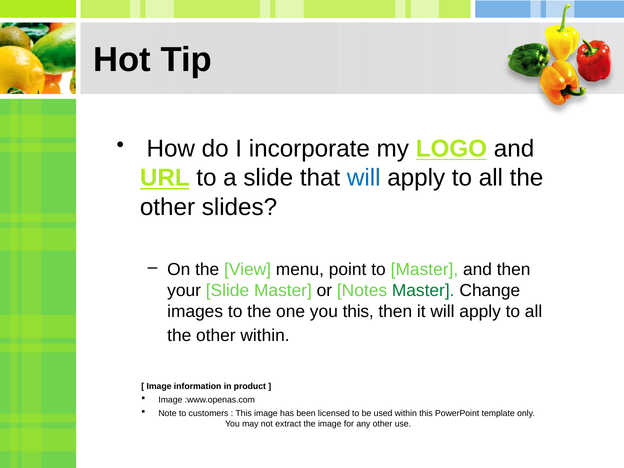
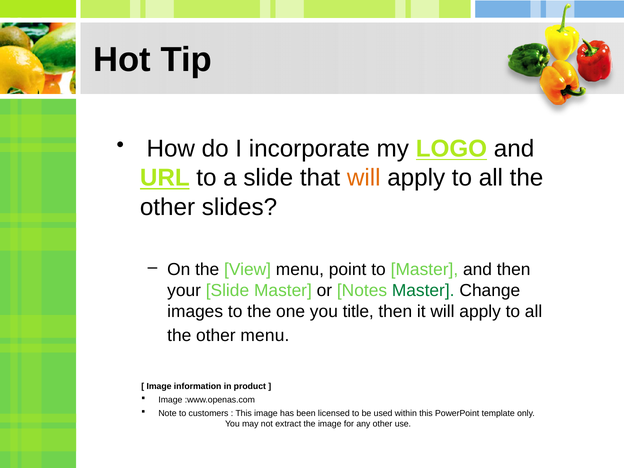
will at (364, 178) colour: blue -> orange
you this: this -> title
other within: within -> menu
